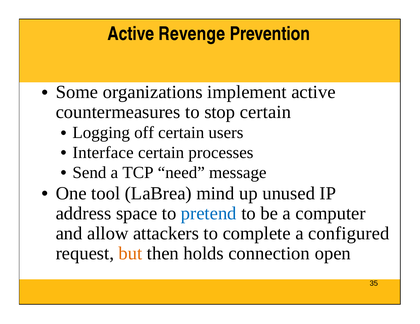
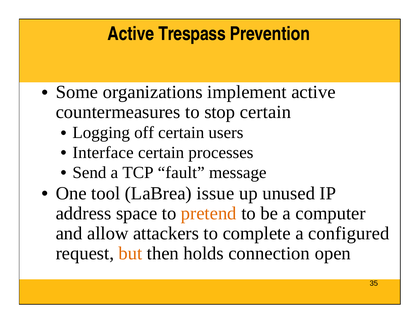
Revenge: Revenge -> Trespass
need: need -> fault
mind: mind -> issue
pretend colour: blue -> orange
